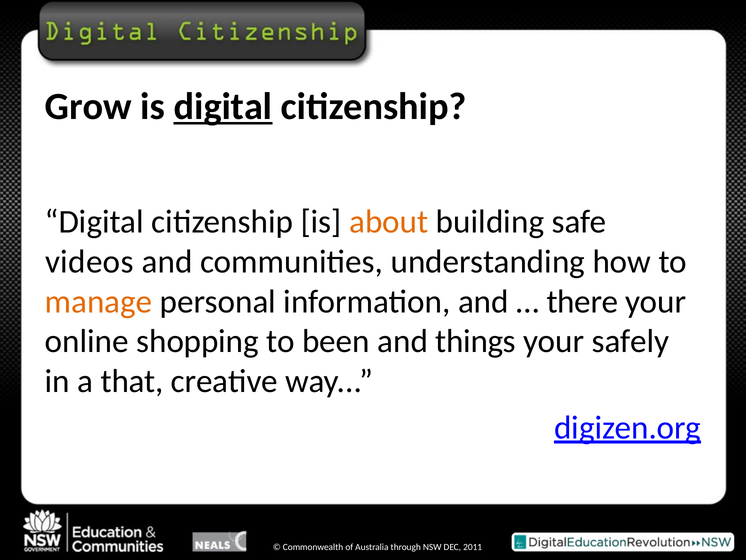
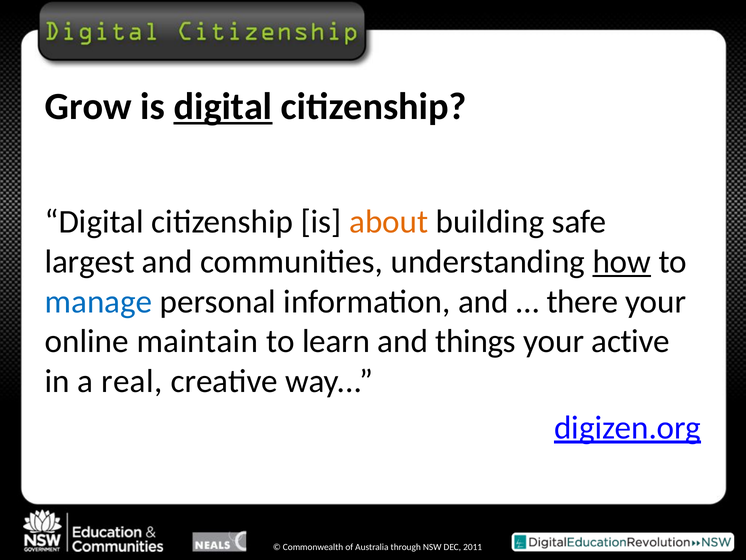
videos: videos -> largest
how underline: none -> present
manage colour: orange -> blue
shopping: shopping -> maintain
been: been -> learn
safely: safely -> active
that: that -> real
